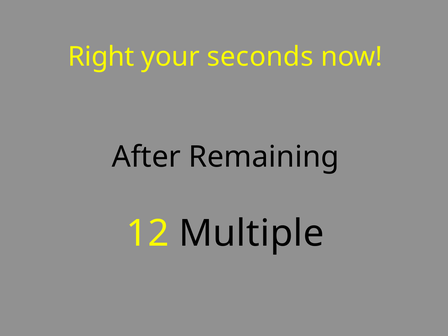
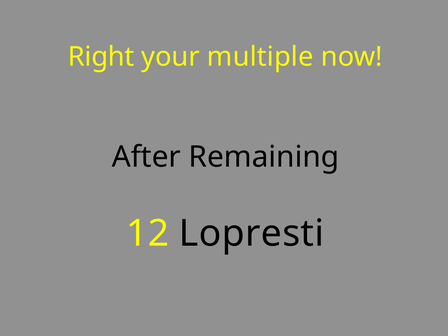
seconds: seconds -> multiple
Multiple: Multiple -> Lopresti
